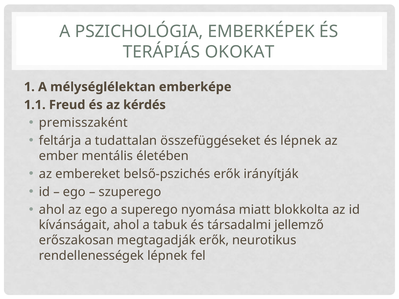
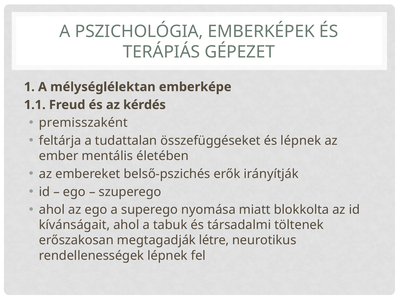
OKOKAT: OKOKAT -> GÉPEZET
jellemző: jellemző -> töltenek
megtagadják erők: erők -> létre
